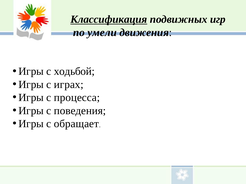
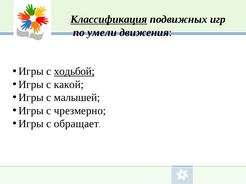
ходьбой underline: none -> present
играх: играх -> какой
процесса: процесса -> малышей
поведения: поведения -> чрезмерно
